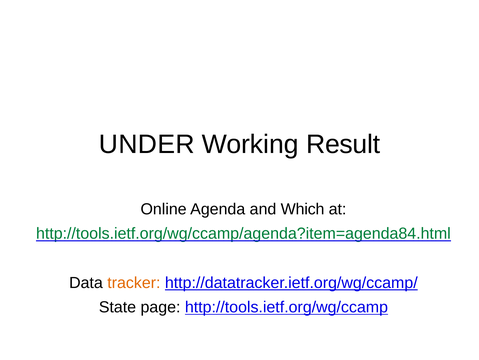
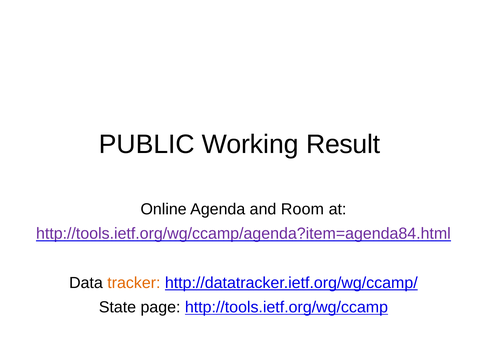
UNDER: UNDER -> PUBLIC
Which: Which -> Room
http://tools.ietf.org/wg/ccamp/agenda?item=agenda84.html colour: green -> purple
